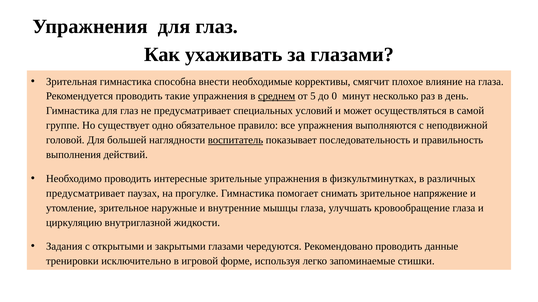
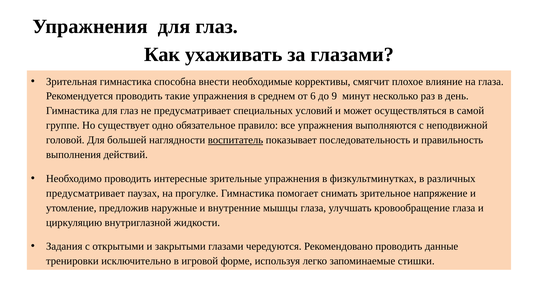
среднем underline: present -> none
5: 5 -> 6
0: 0 -> 9
утомление зрительное: зрительное -> предложив
